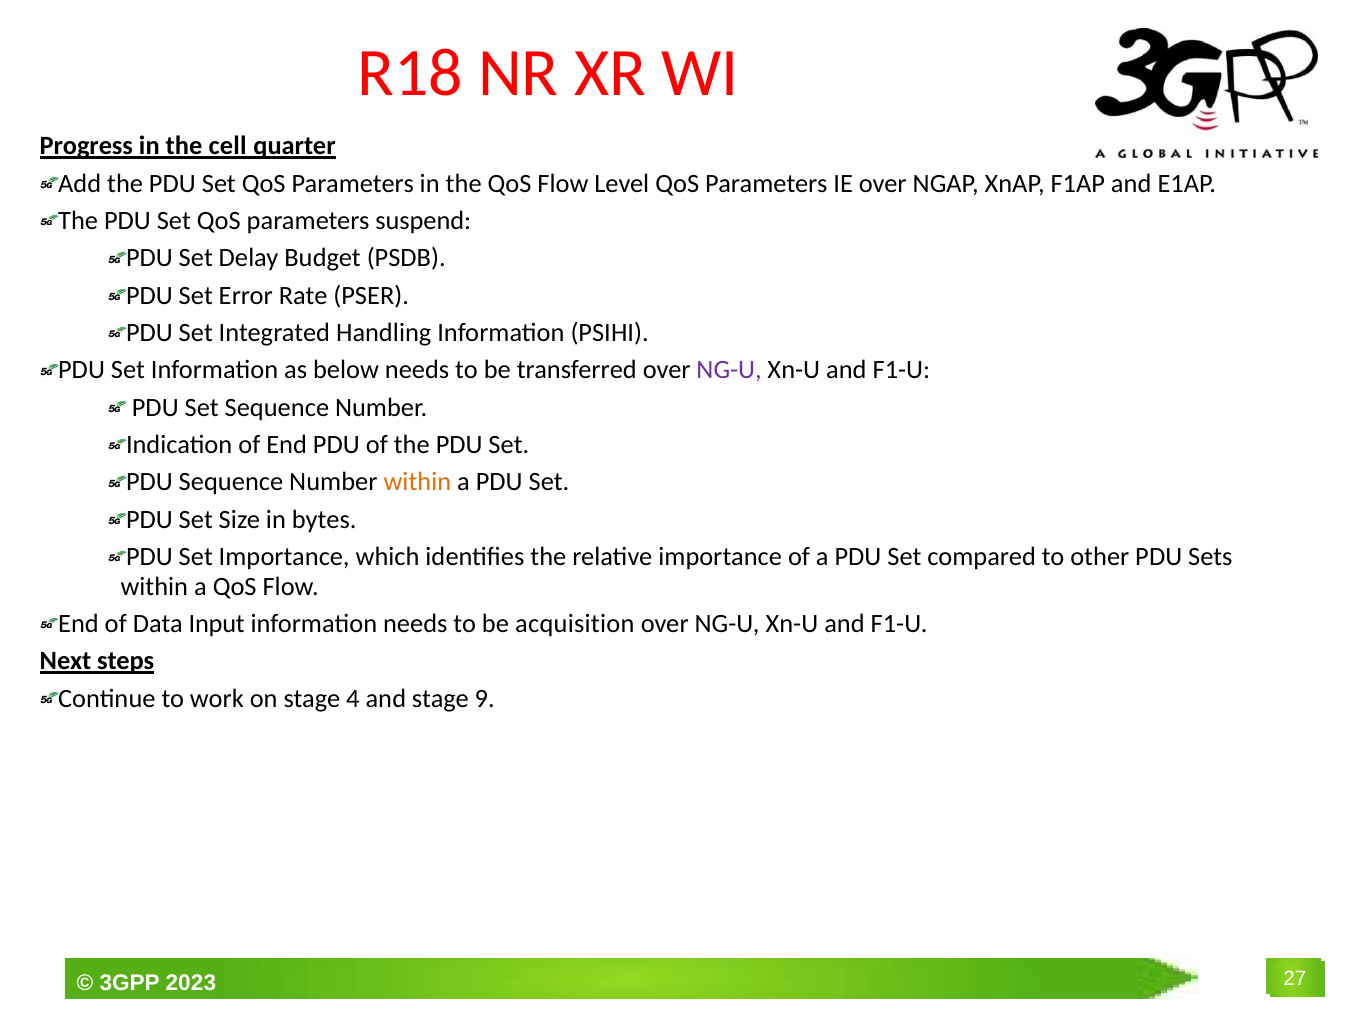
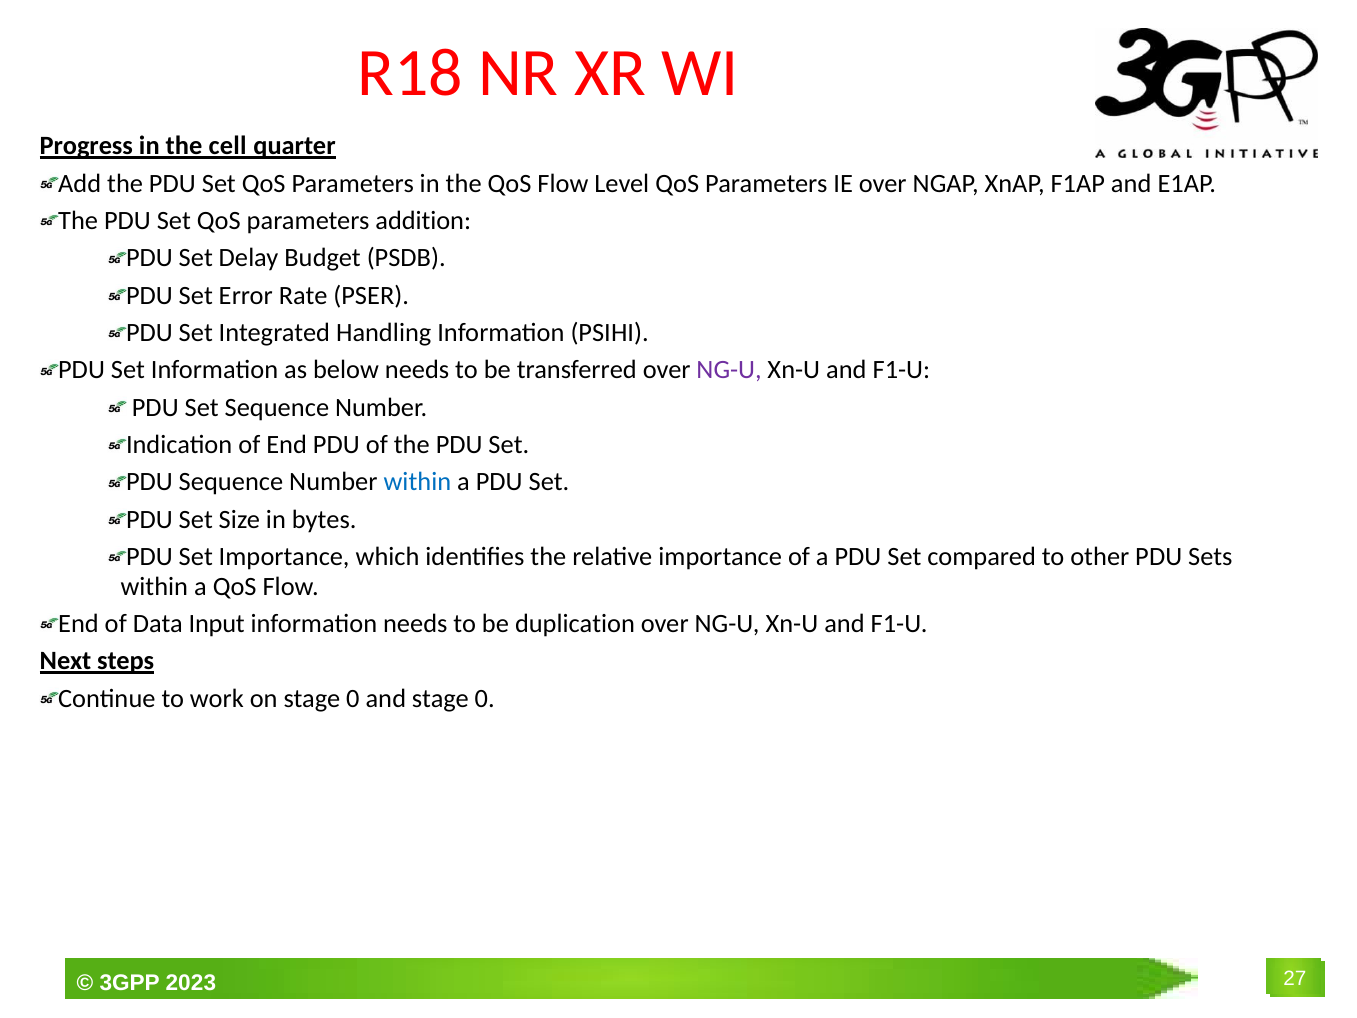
suspend: suspend -> addition
within at (417, 482) colour: orange -> blue
acquisition: acquisition -> duplication
on stage 4: 4 -> 0
and stage 9: 9 -> 0
